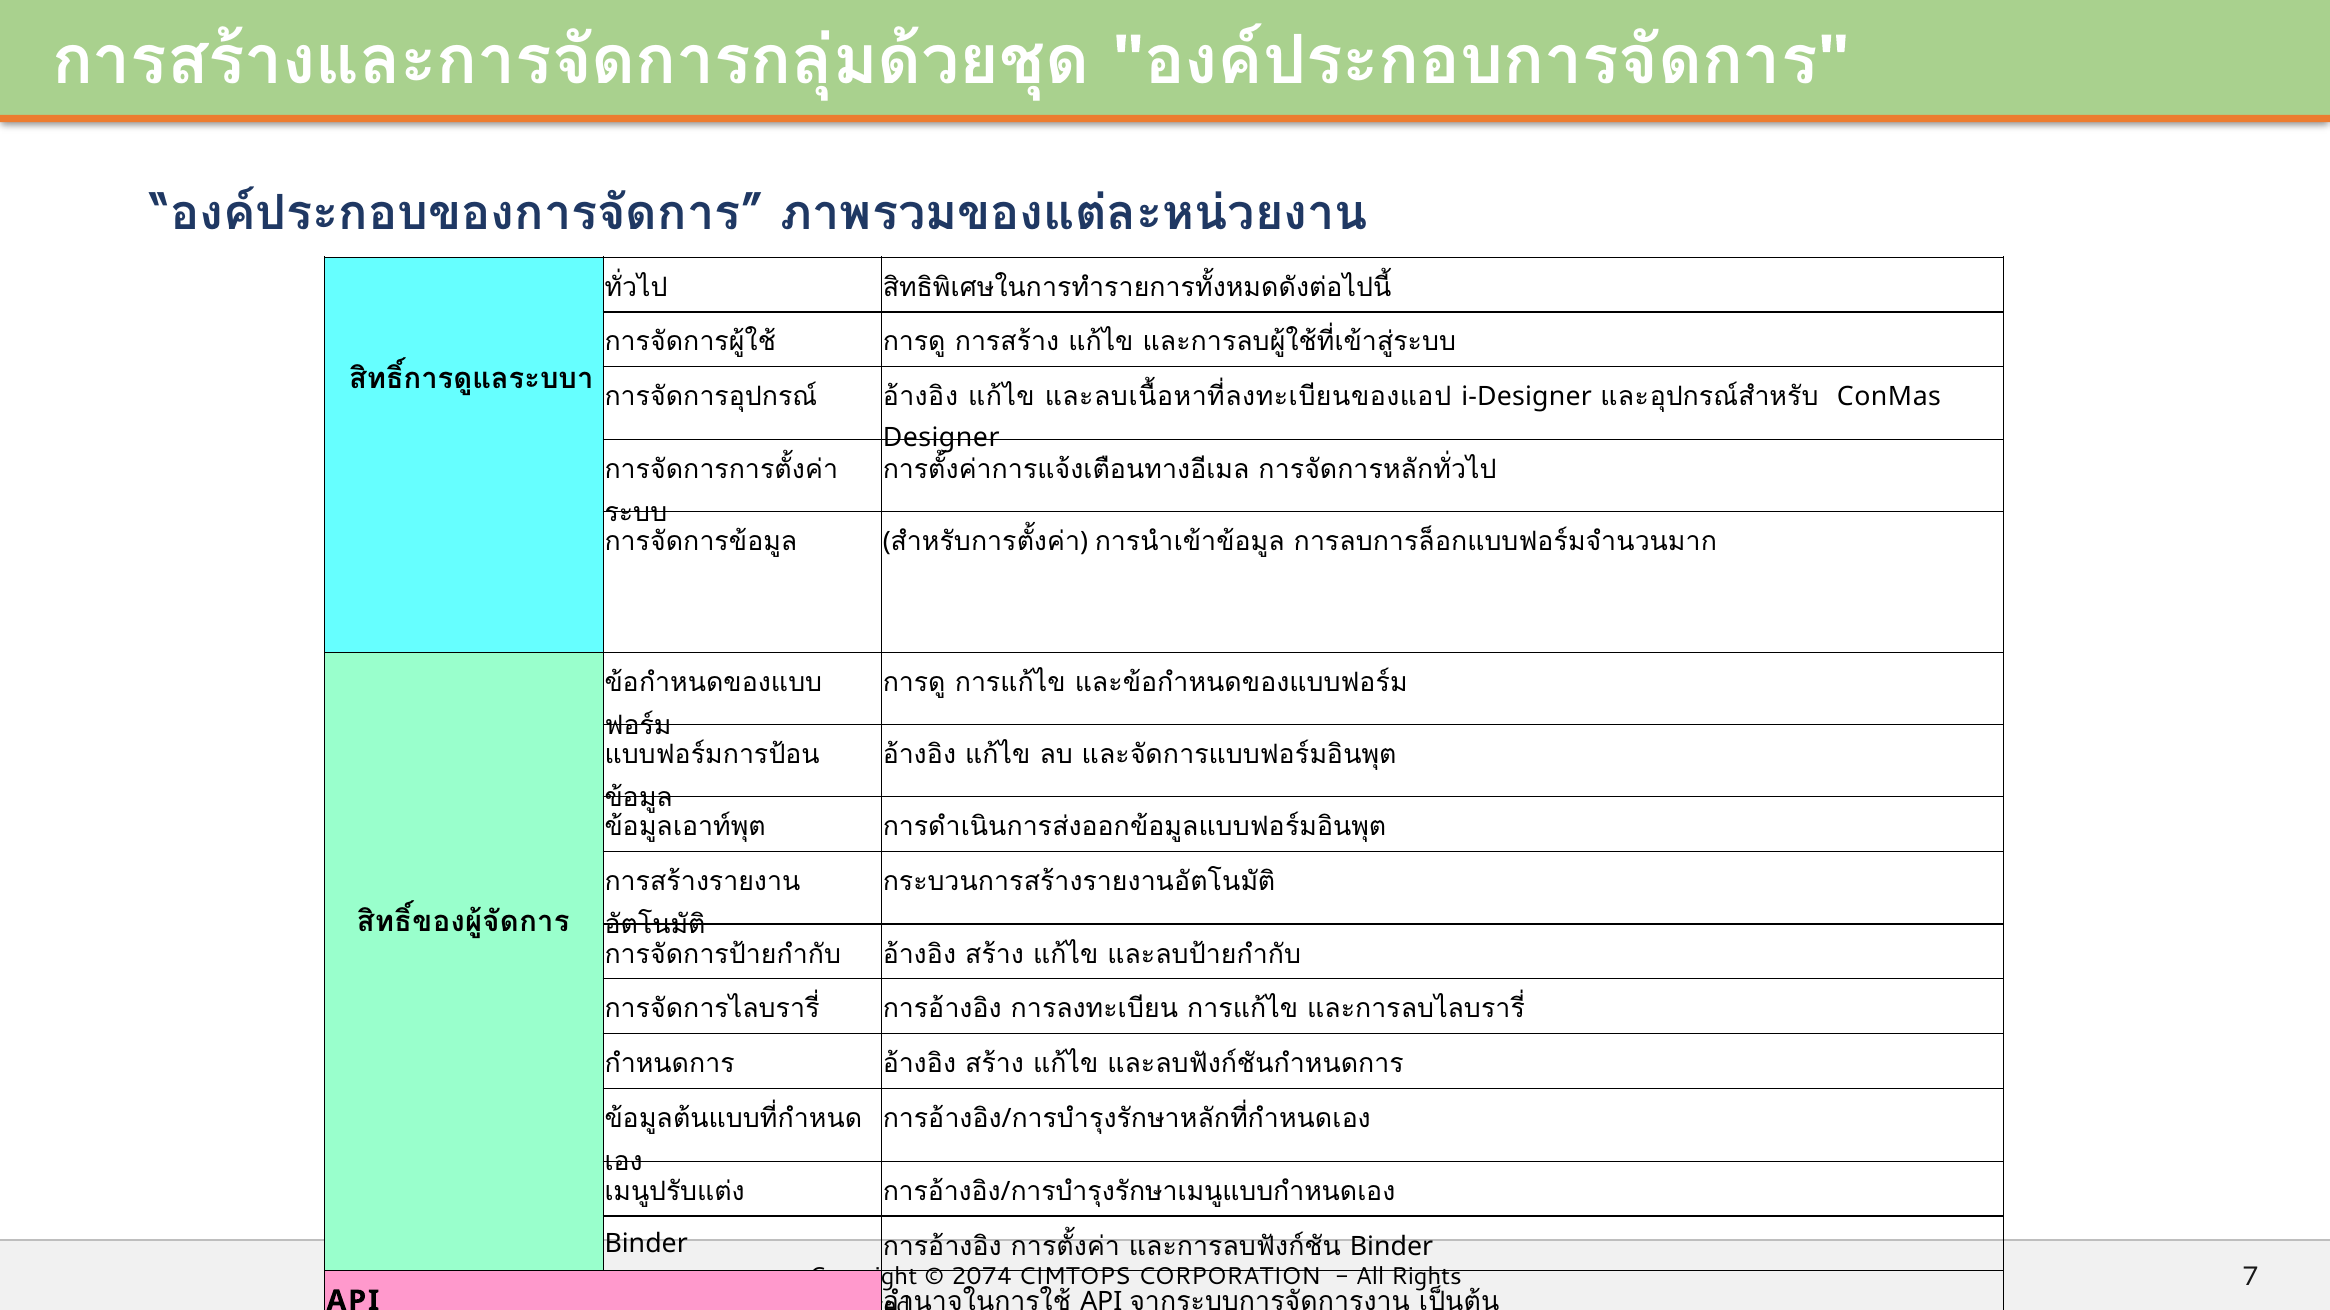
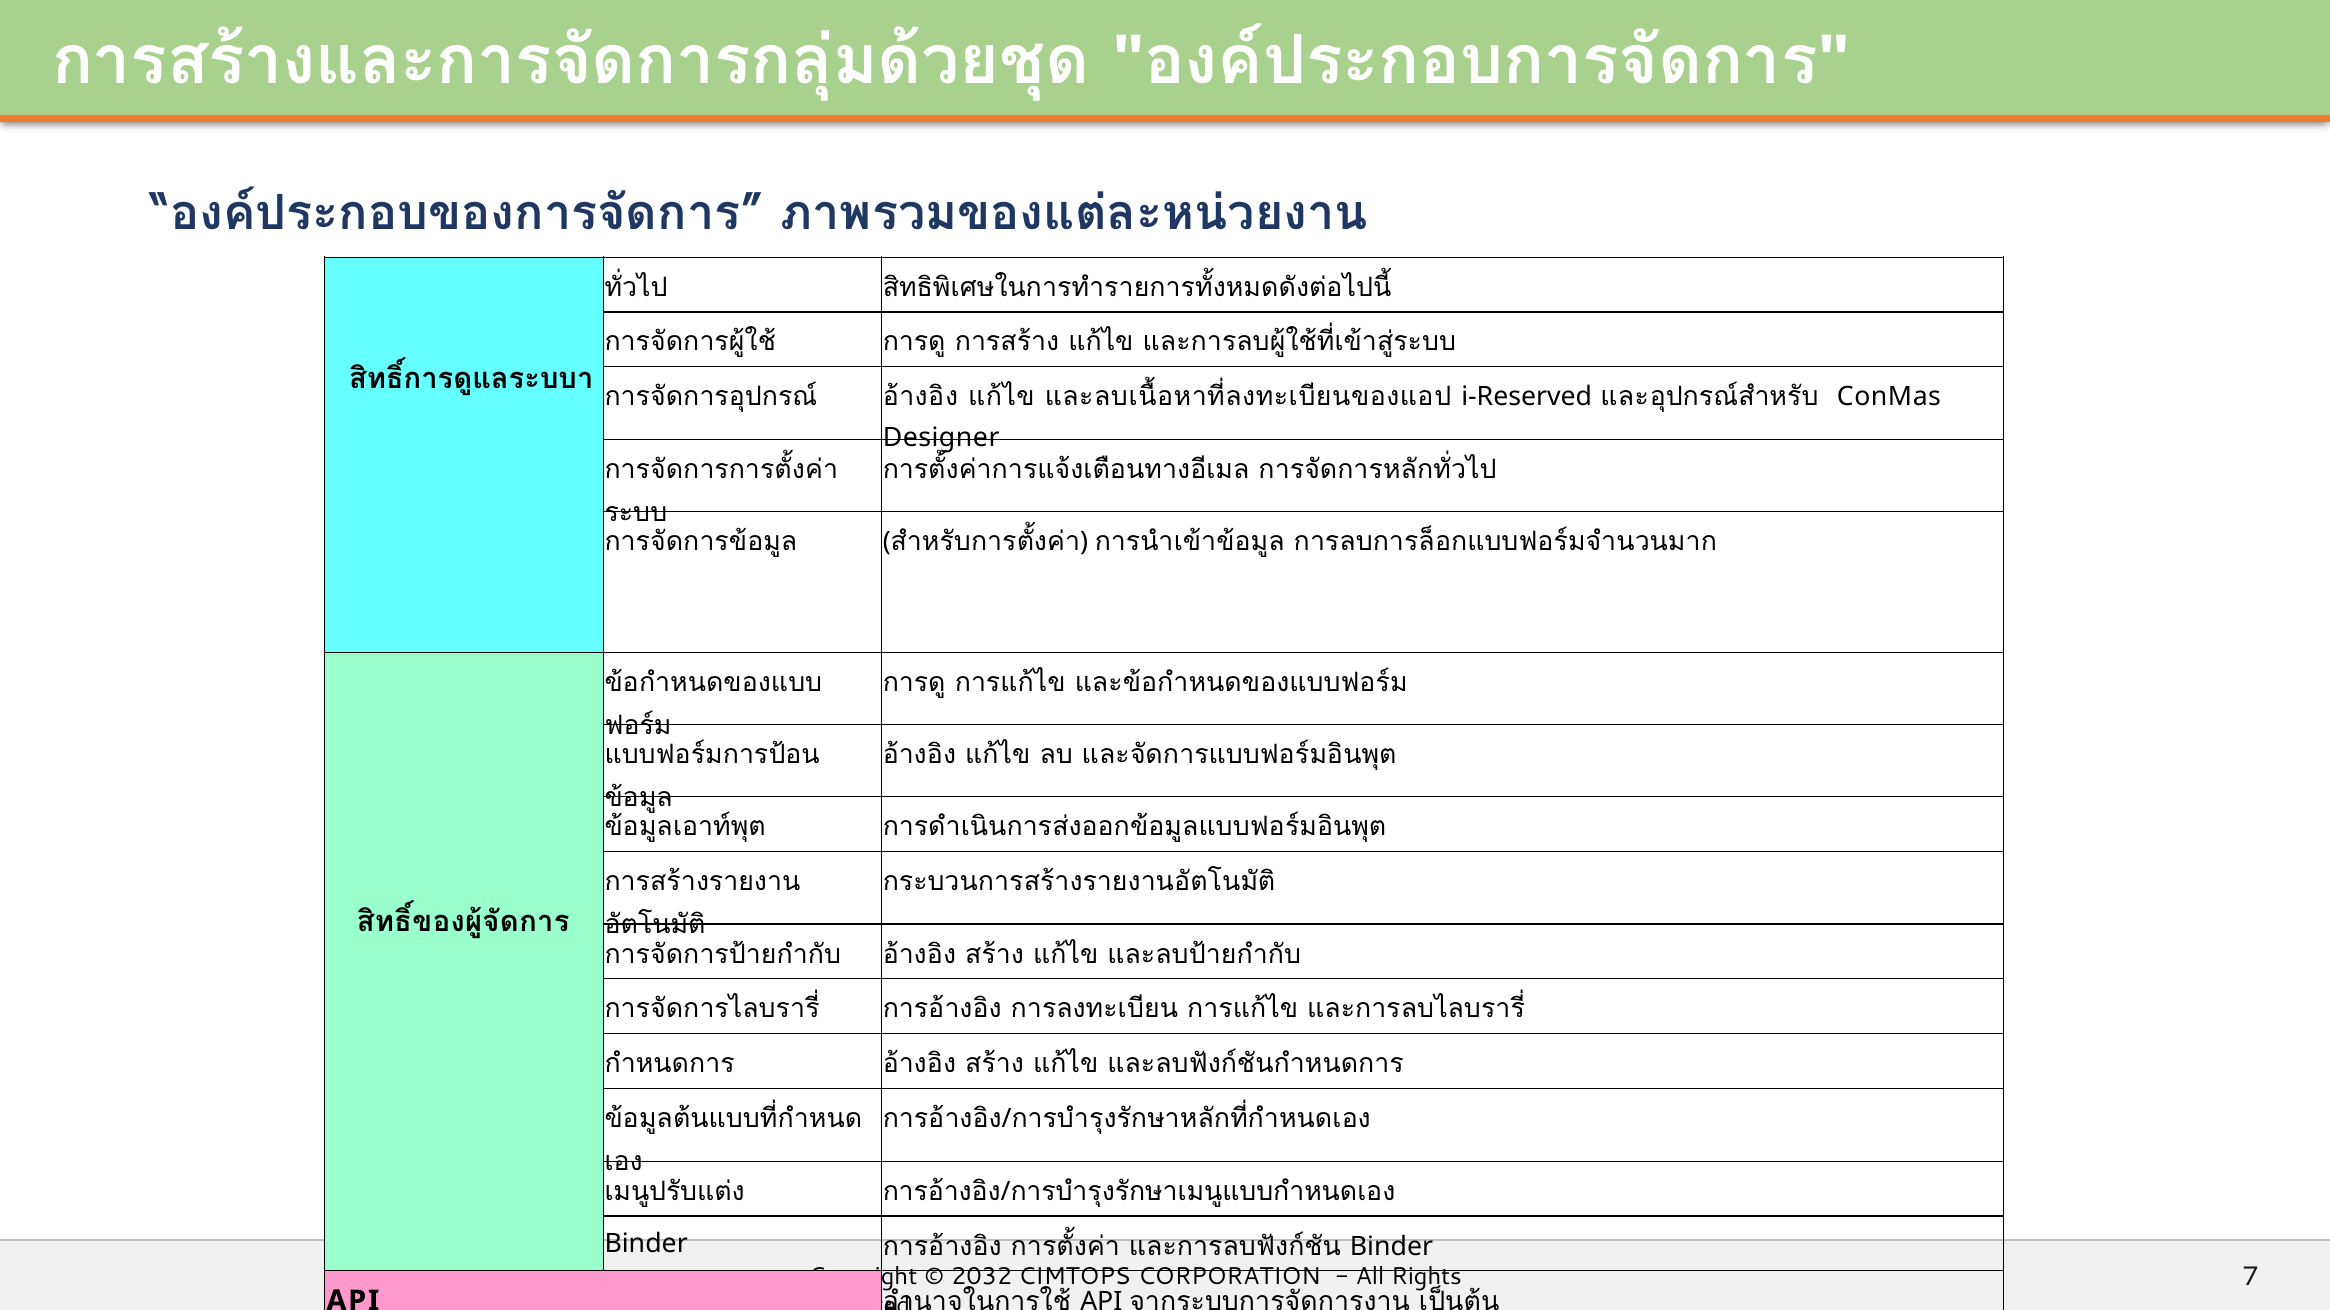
i-Designer: i-Designer -> i-Reserved
2074: 2074 -> 2032
